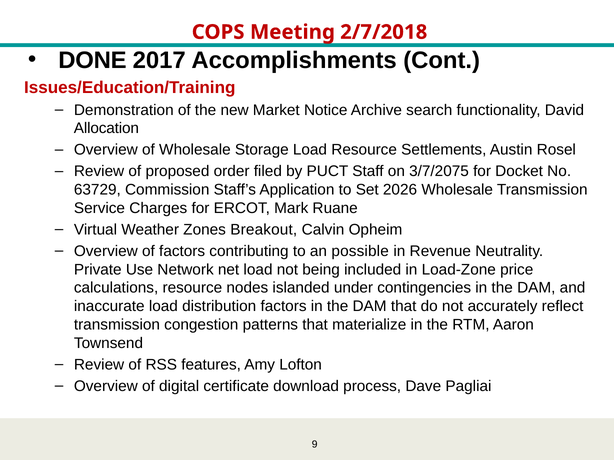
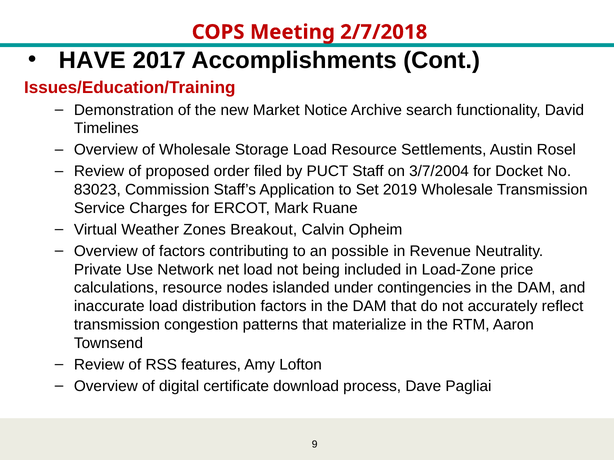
DONE: DONE -> HAVE
Allocation: Allocation -> Timelines
3/7/2075: 3/7/2075 -> 3/7/2004
63729: 63729 -> 83023
2026: 2026 -> 2019
